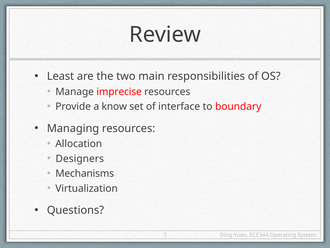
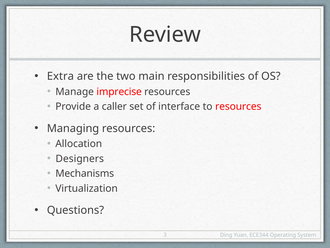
Least: Least -> Extra
know: know -> caller
to boundary: boundary -> resources
